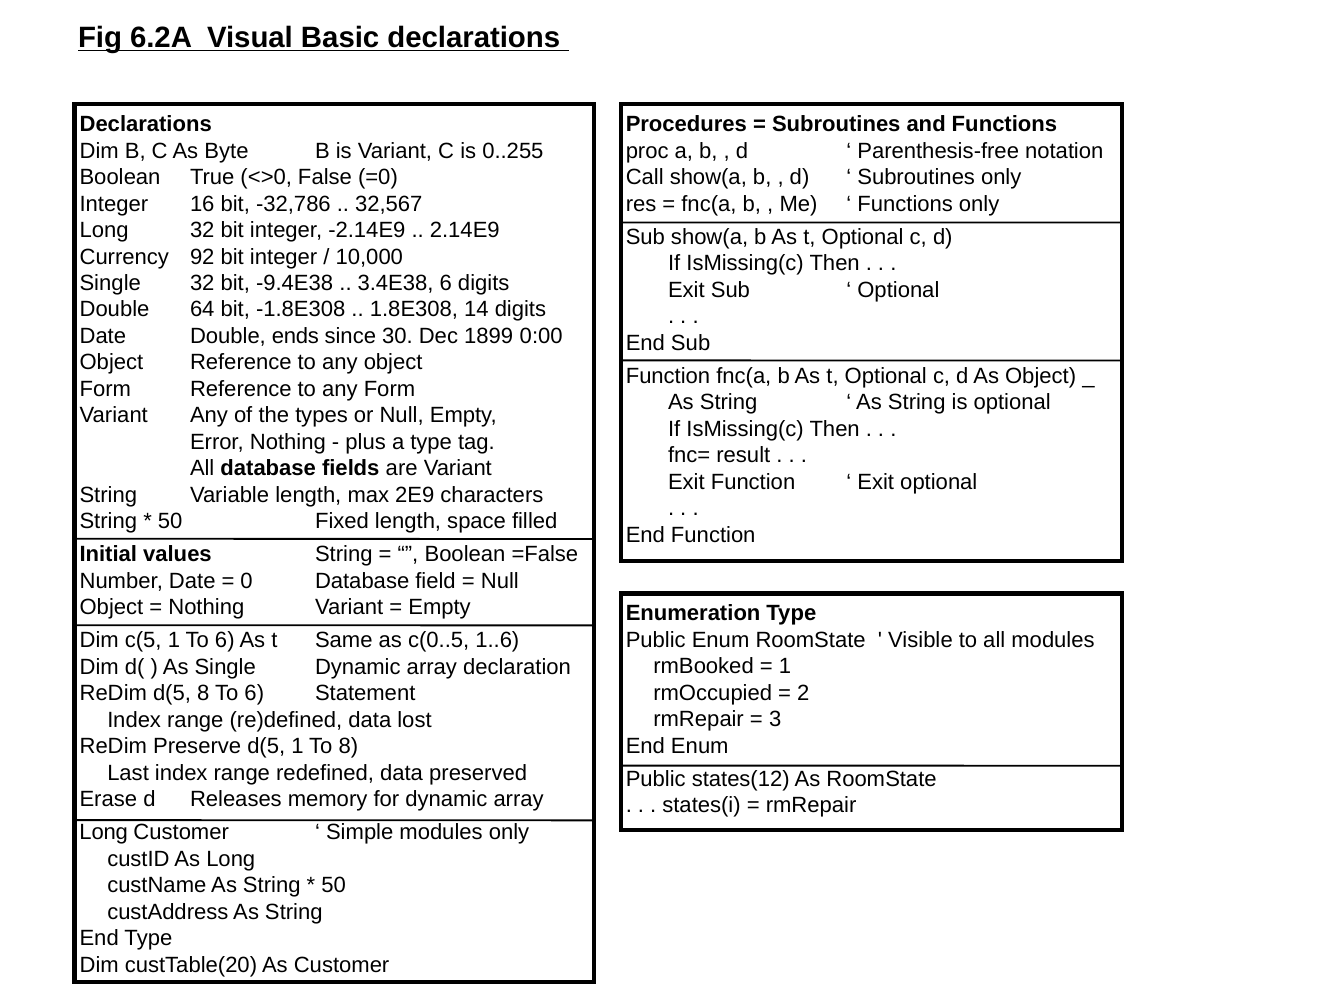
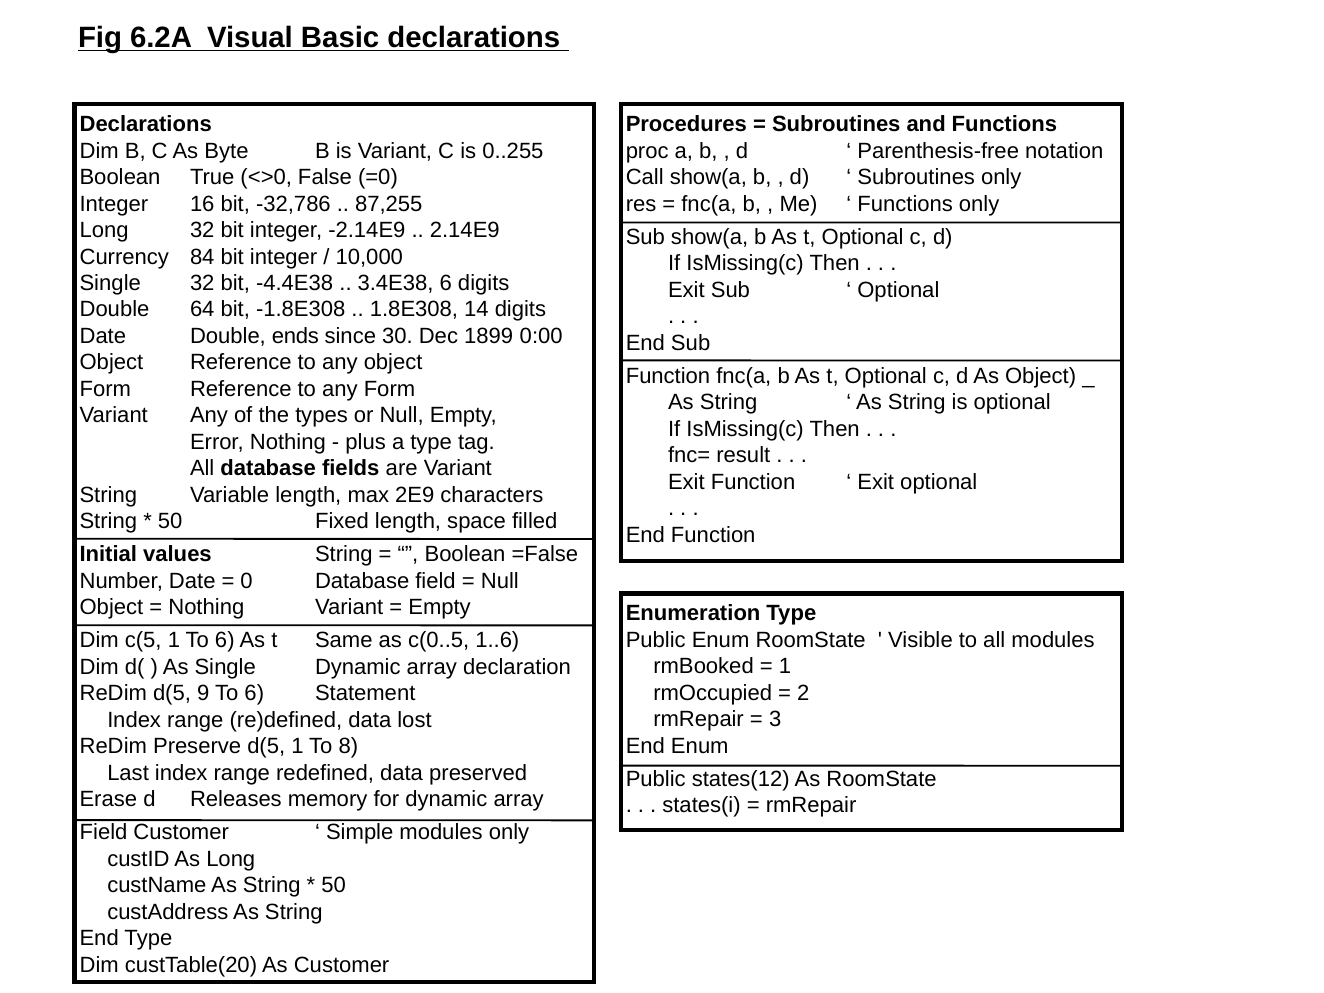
32,567: 32,567 -> 87,255
92: 92 -> 84
-9.4E38: -9.4E38 -> -4.4E38
d(5 8: 8 -> 9
Long at (104, 833): Long -> Field
